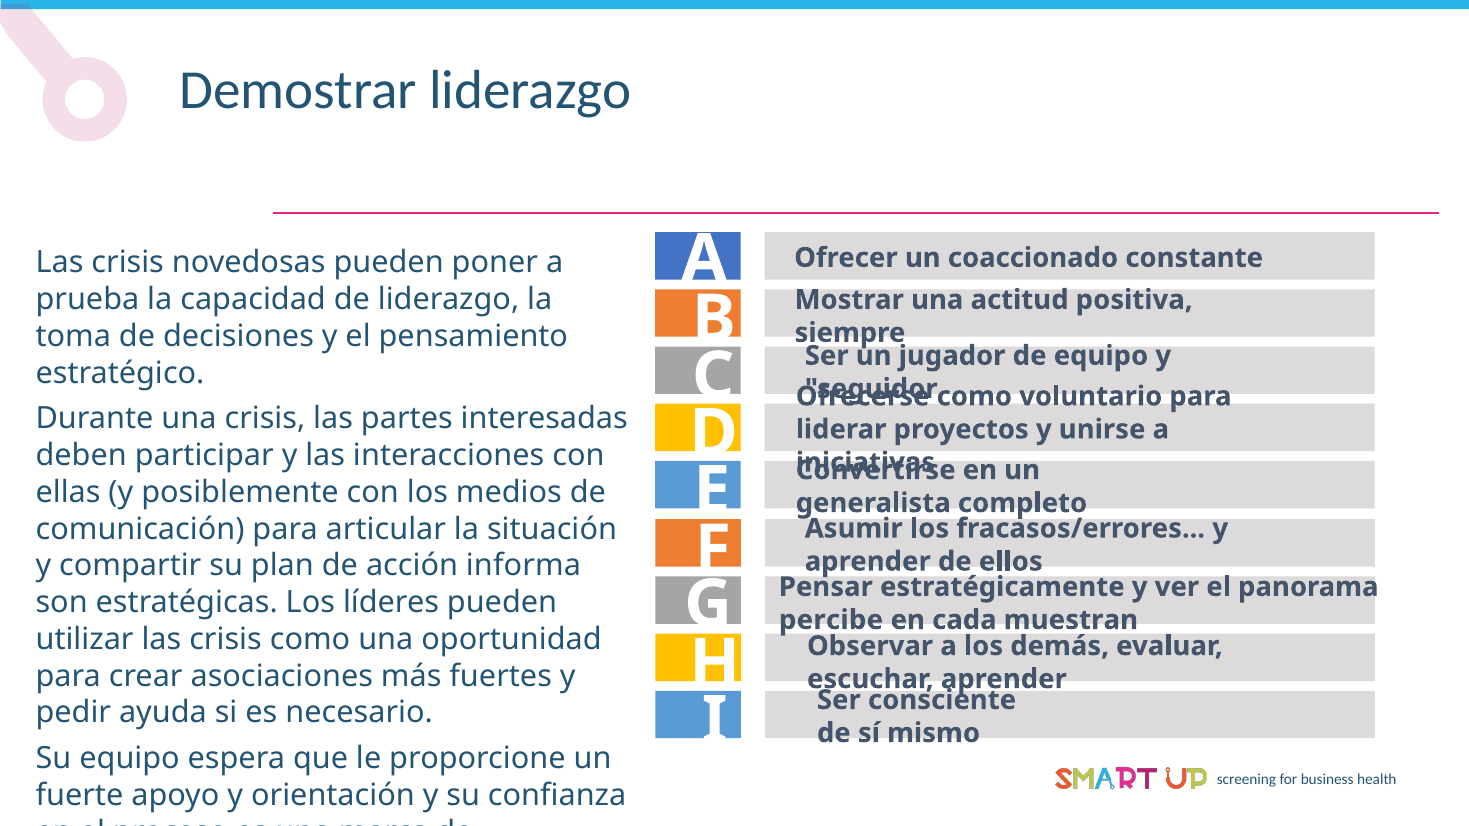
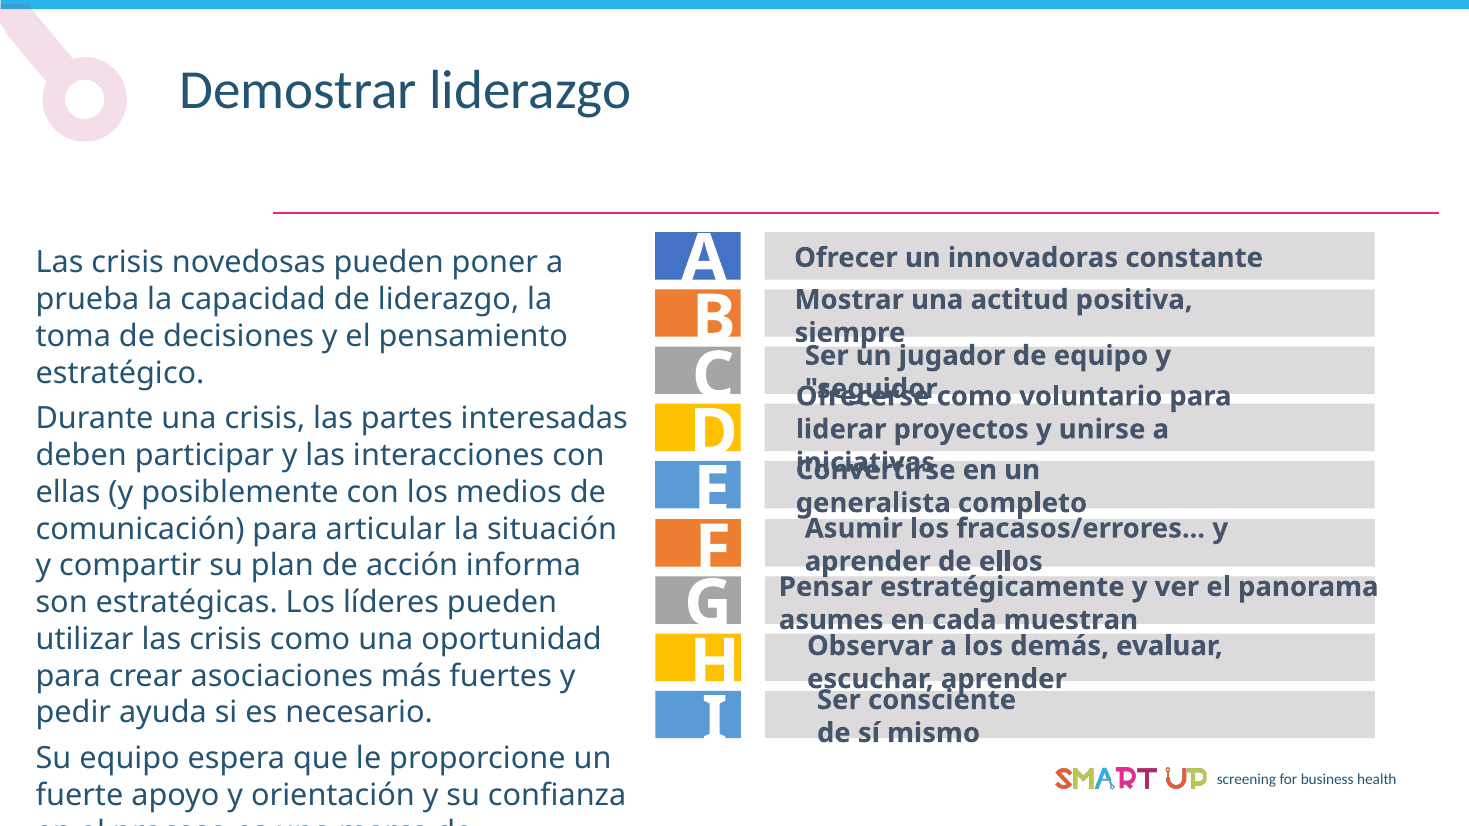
coaccionado: coaccionado -> innovadoras
percibe: percibe -> asumes
